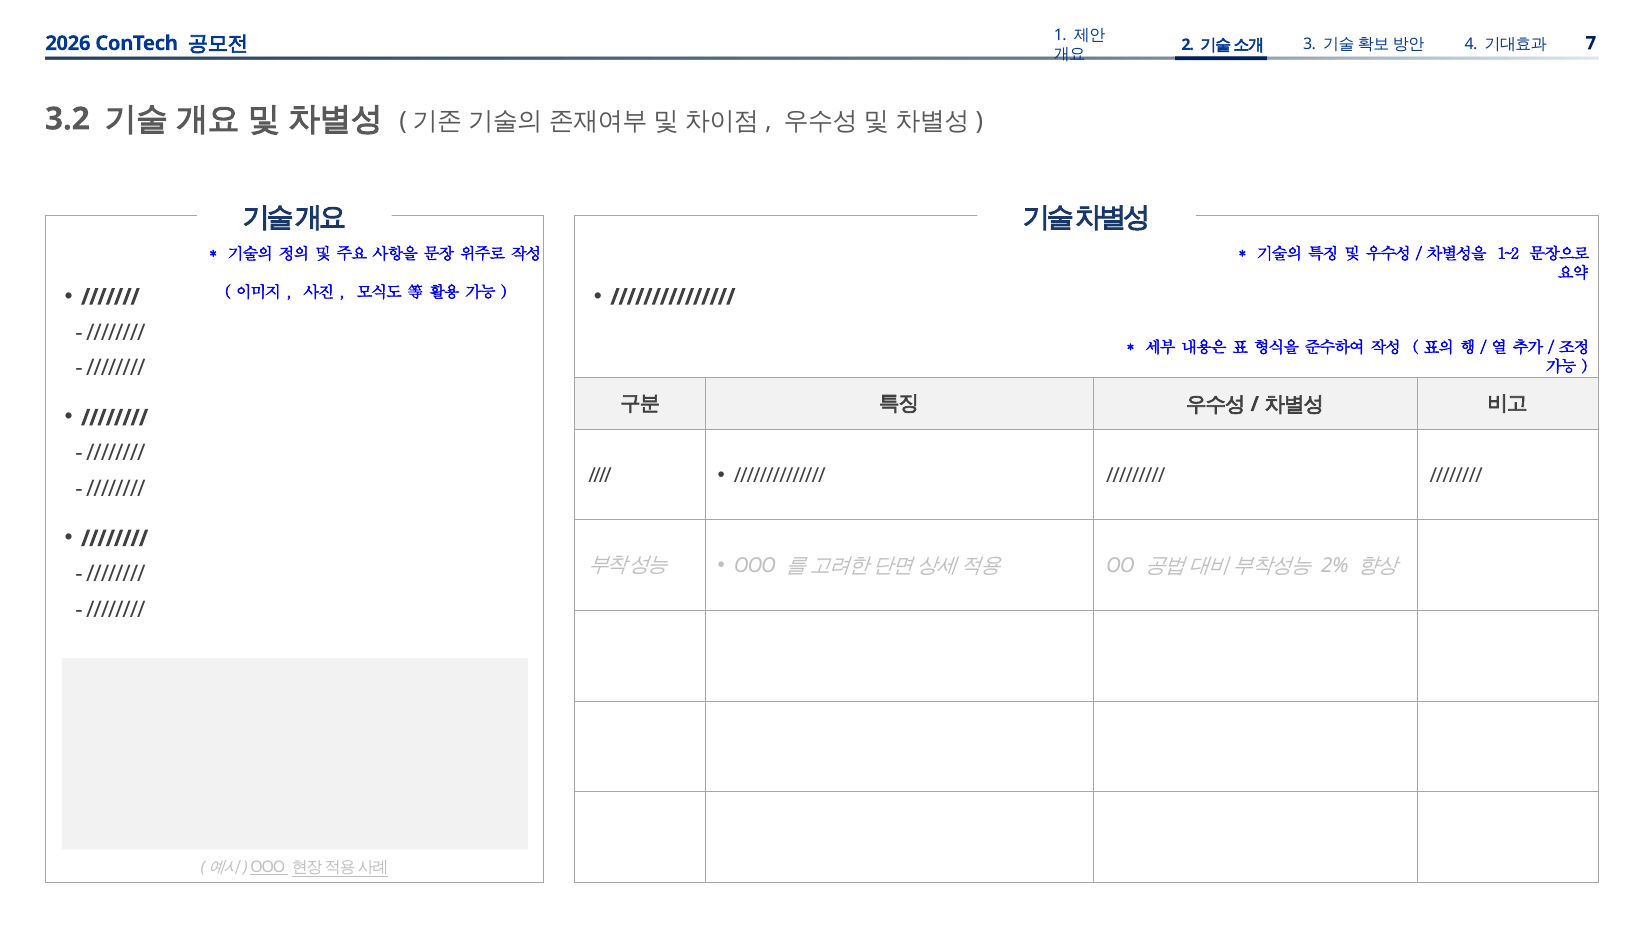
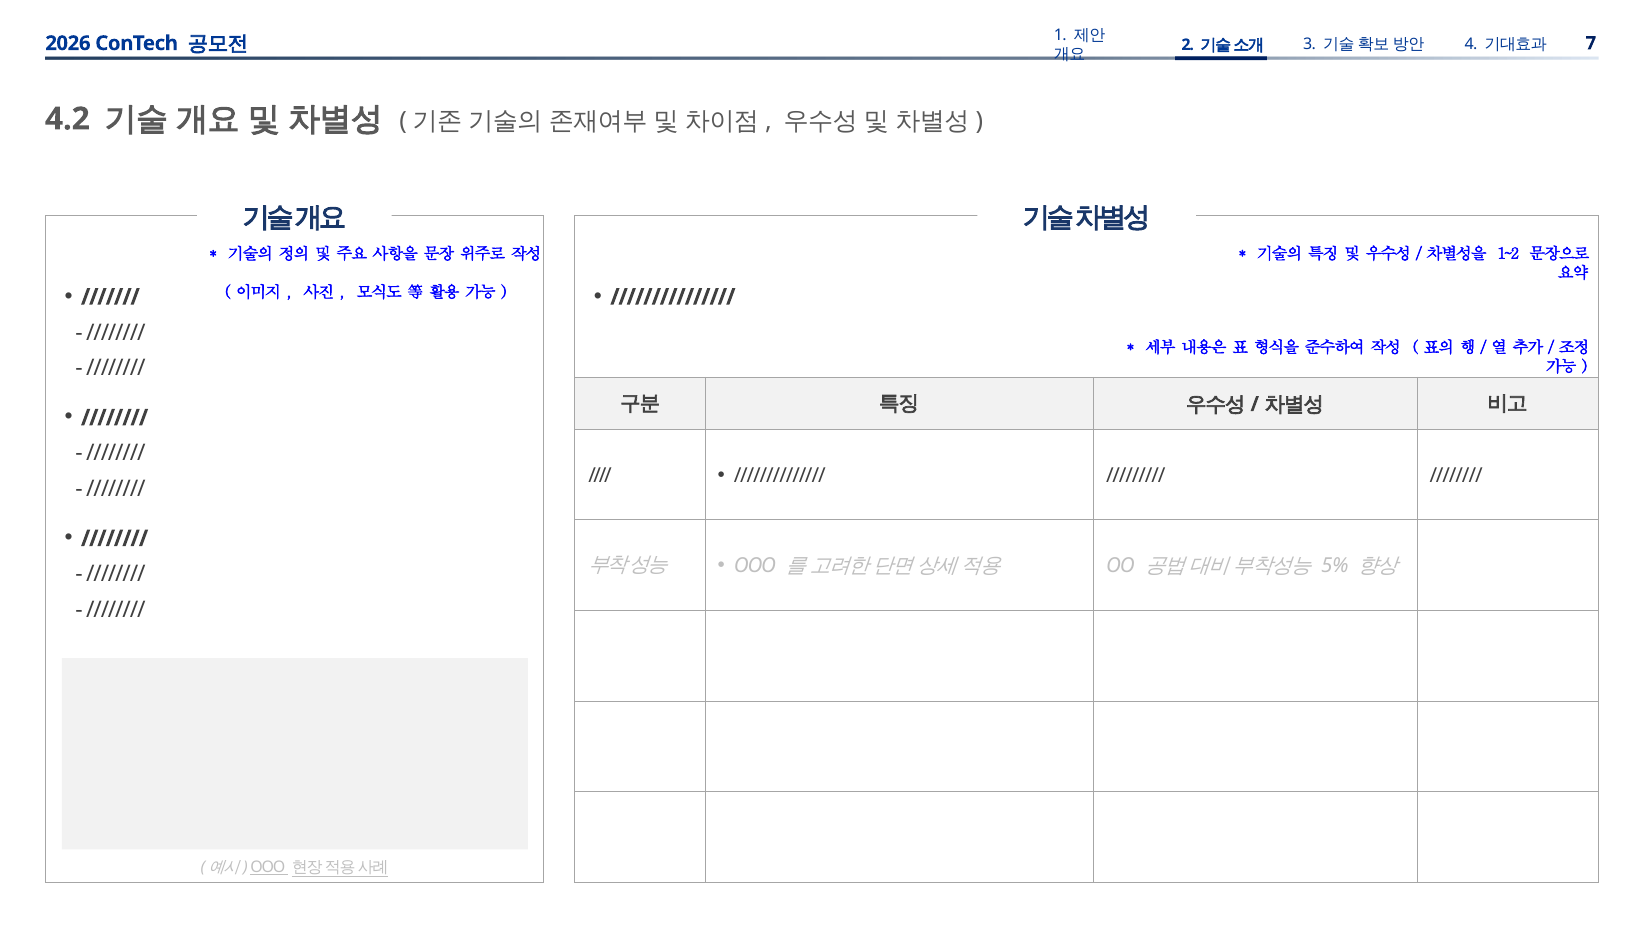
3.2: 3.2 -> 4.2
2%: 2% -> 5%
